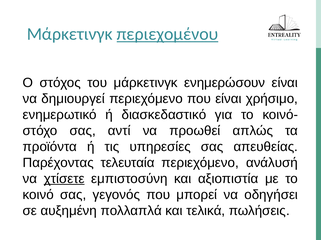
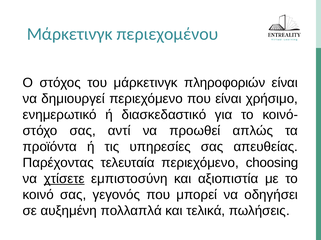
περιεχομένου underline: present -> none
ενημερώσουν: ενημερώσουν -> πληροφοριών
ανάλυσή: ανάλυσή -> choosing
